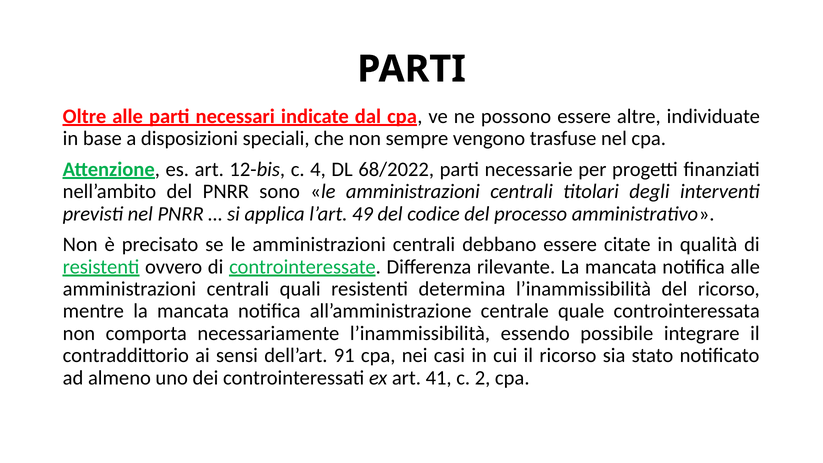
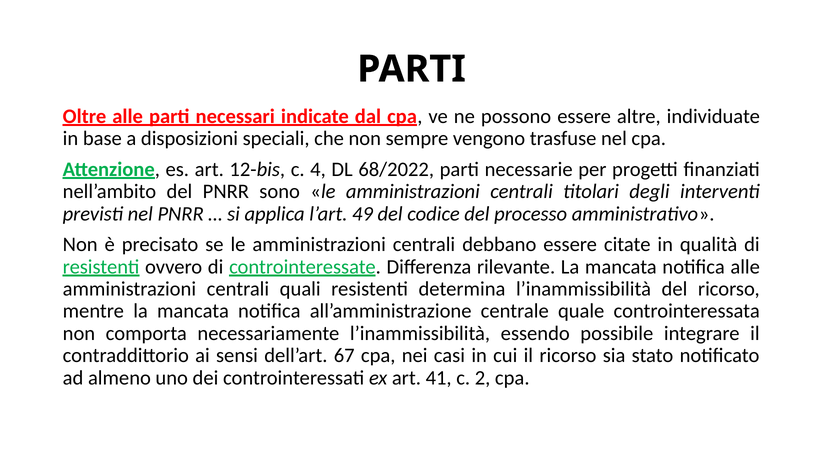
91: 91 -> 67
